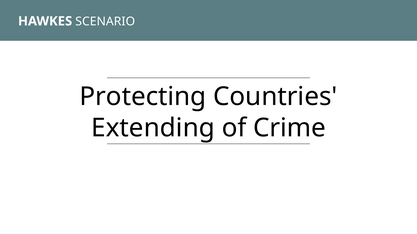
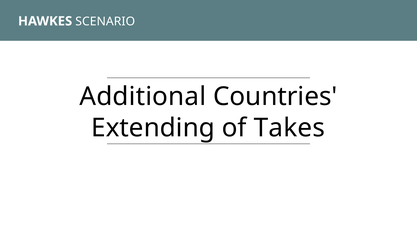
Protecting: Protecting -> Additional
Crime: Crime -> Takes
